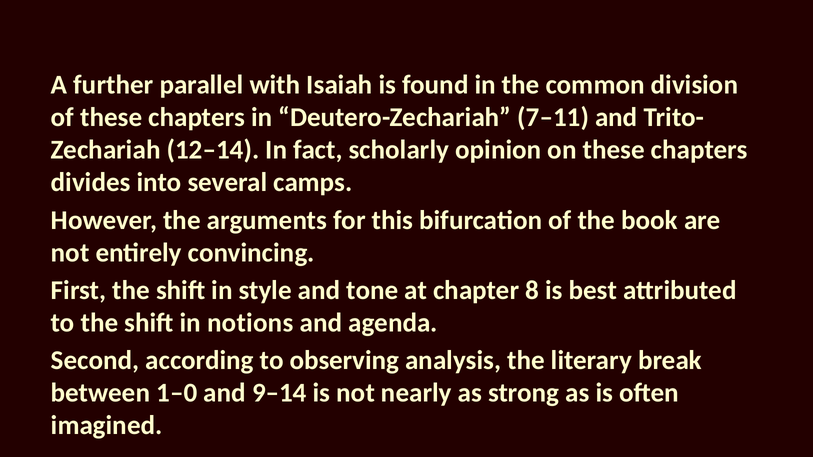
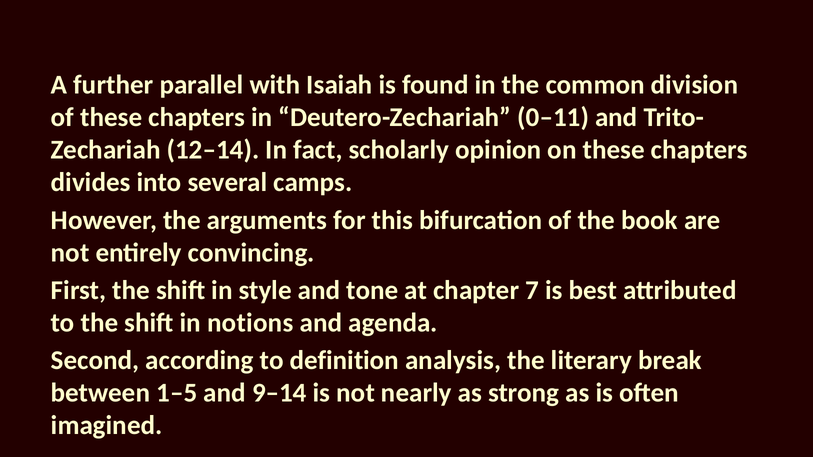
7–11: 7–11 -> 0–11
8: 8 -> 7
observing: observing -> definition
1–0: 1–0 -> 1–5
